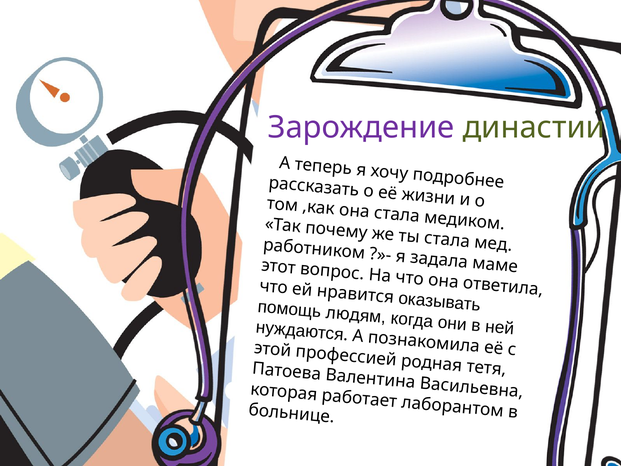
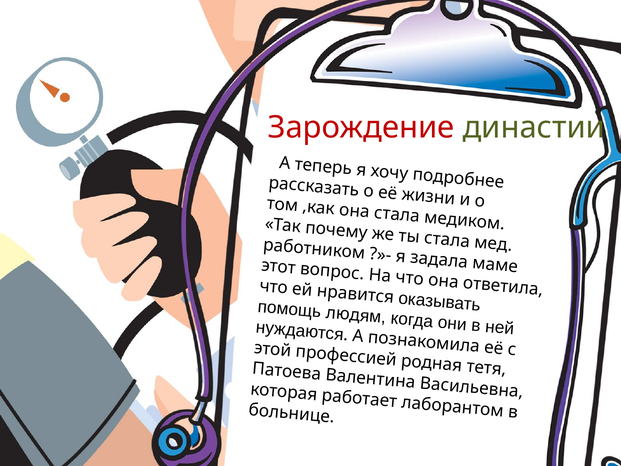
Зарождение colour: purple -> red
